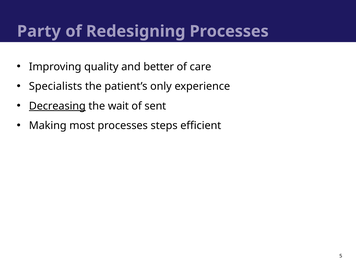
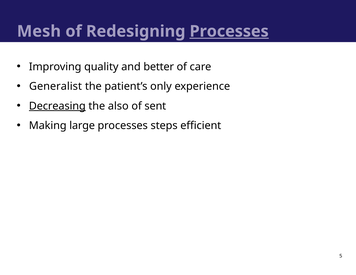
Party: Party -> Mesh
Processes at (229, 31) underline: none -> present
Specialists: Specialists -> Generalist
wait: wait -> also
most: most -> large
